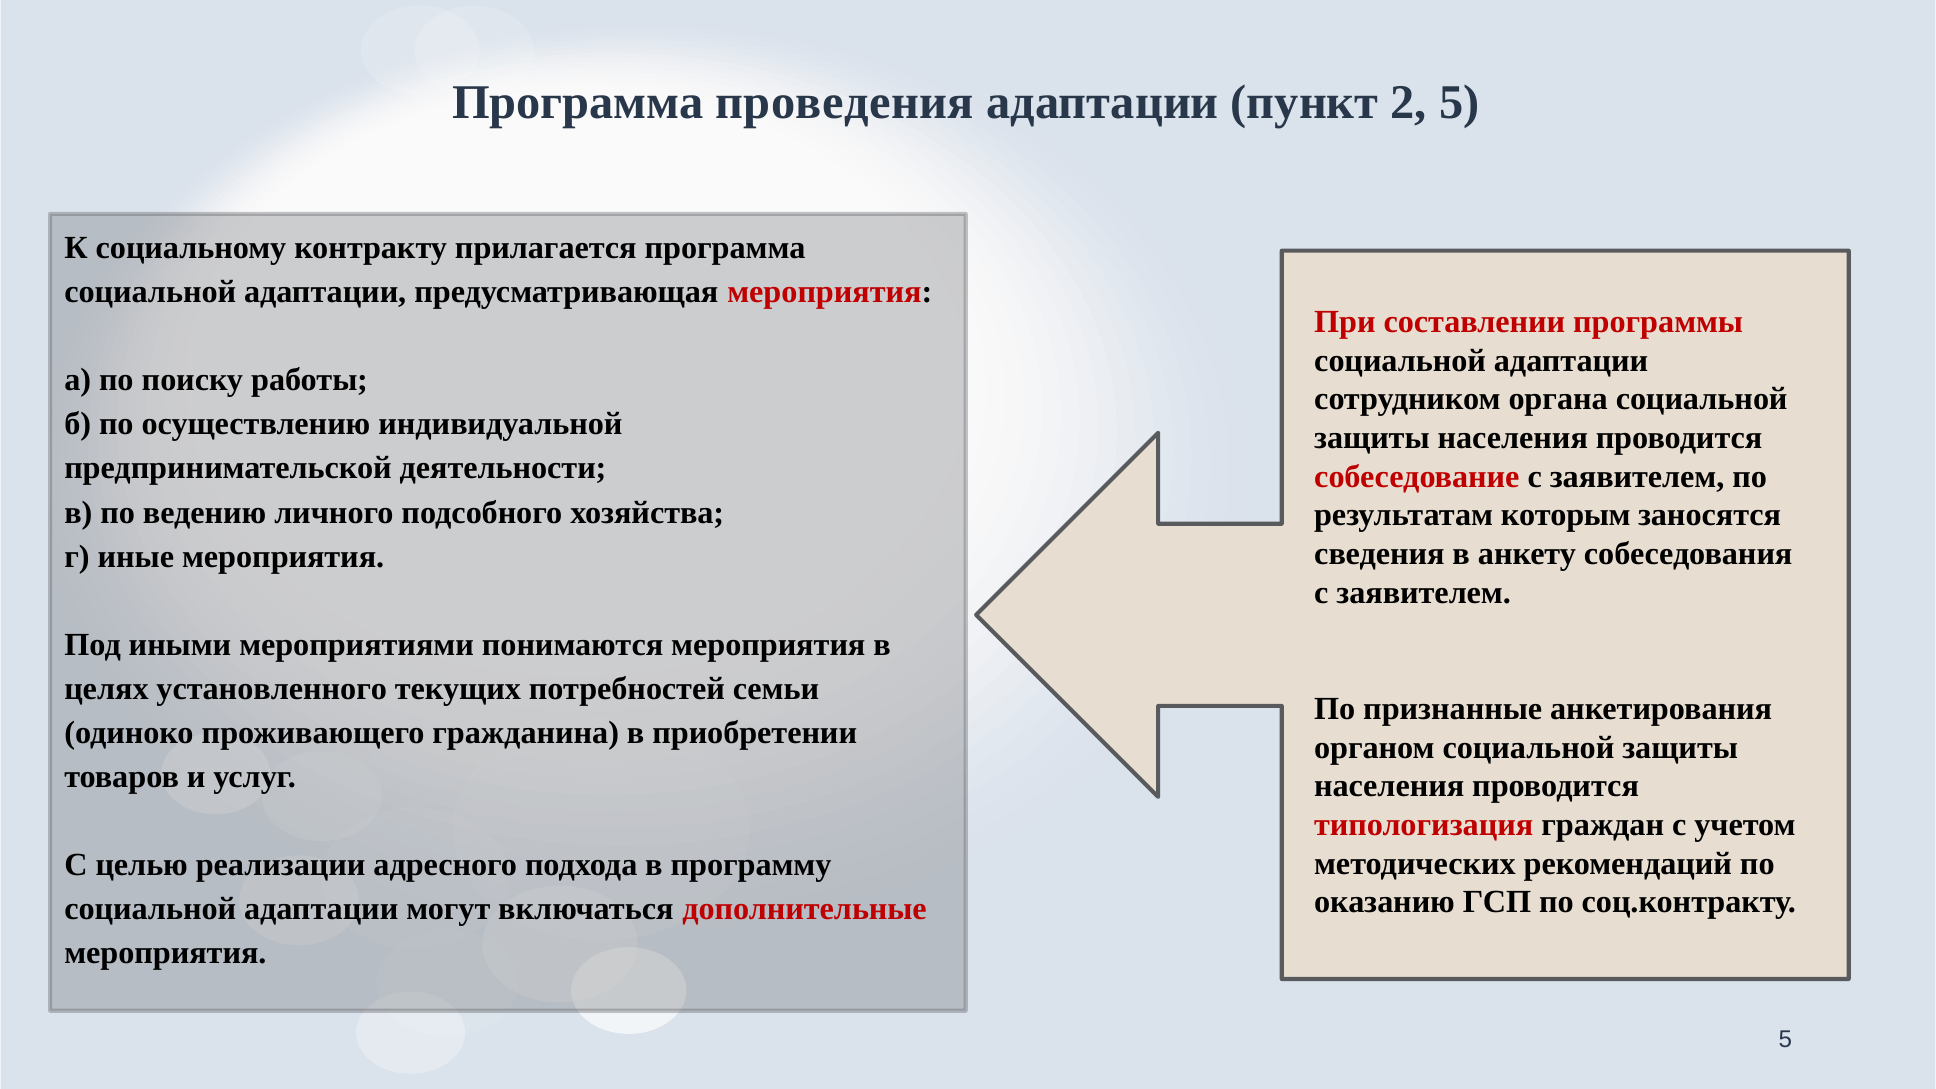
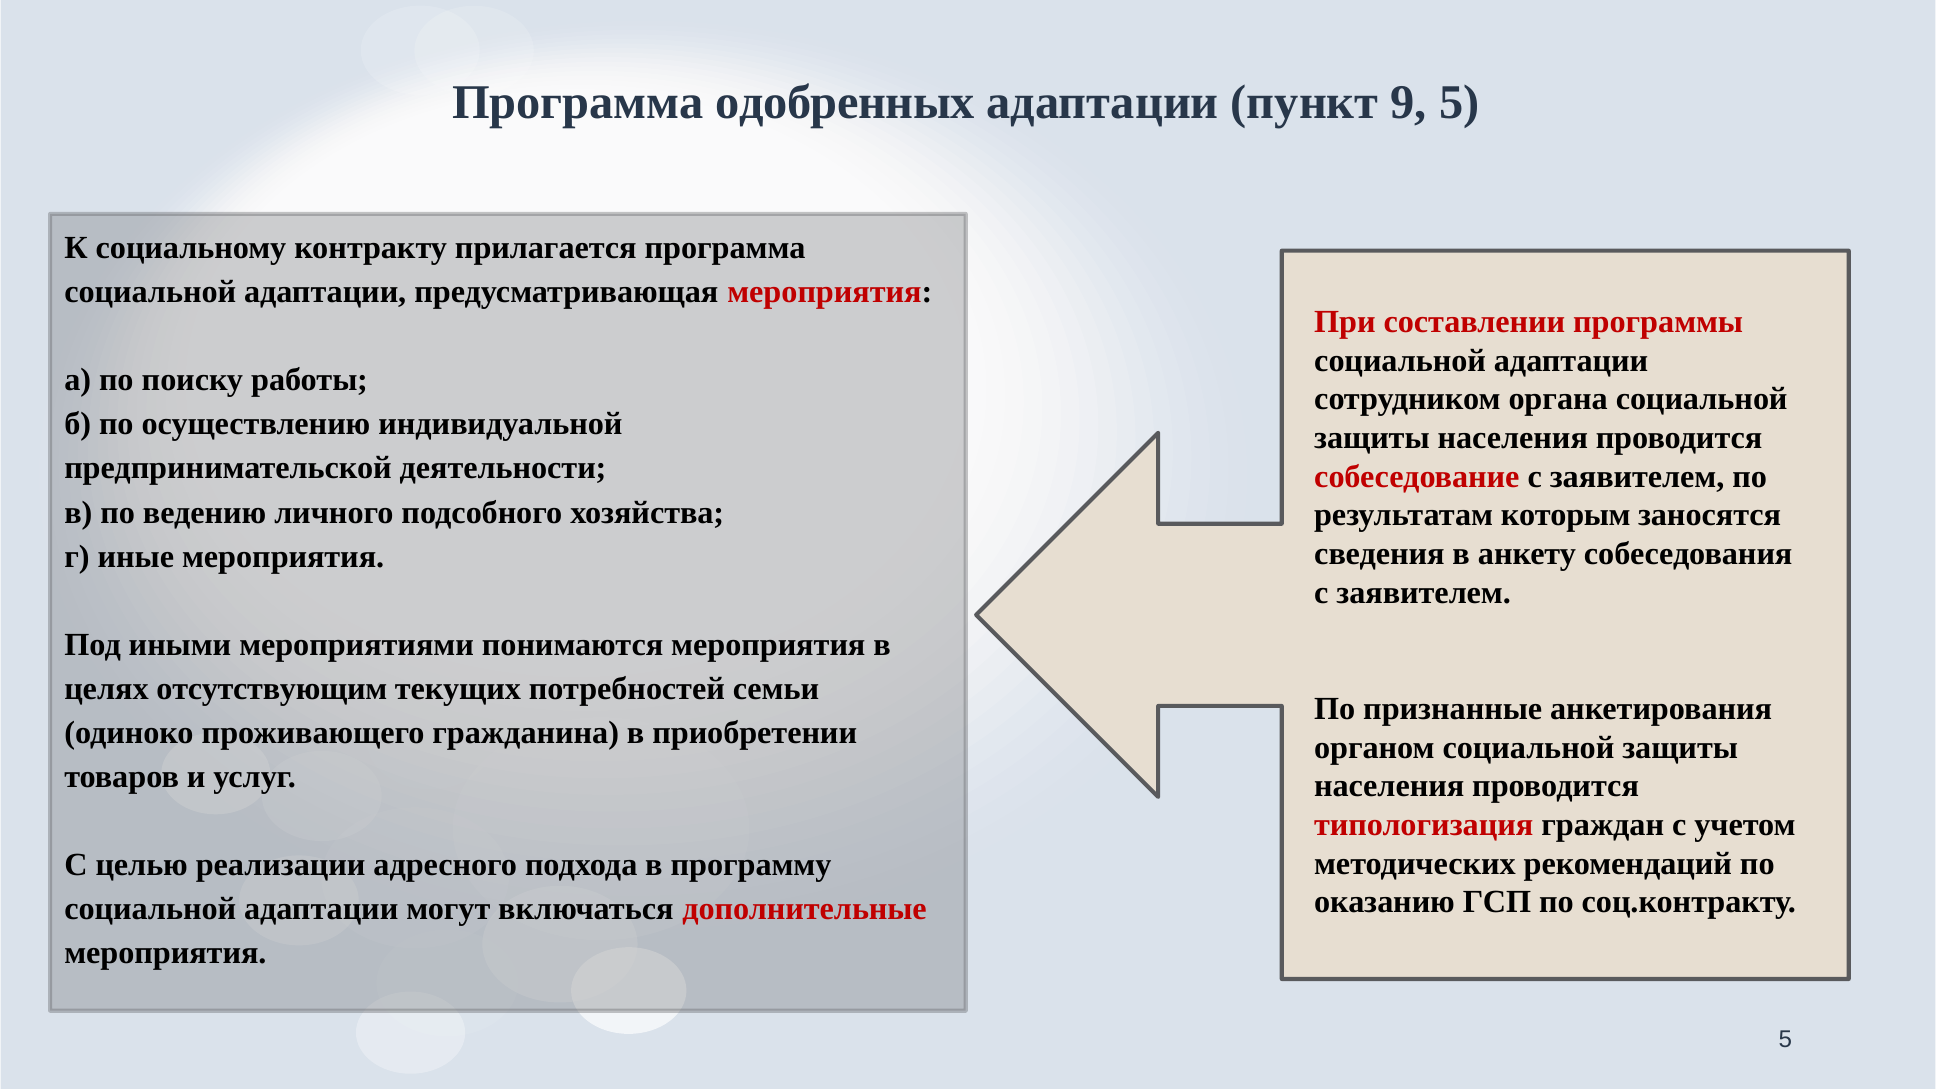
проведения: проведения -> одобренных
2: 2 -> 9
установленного: установленного -> отсутствующим
